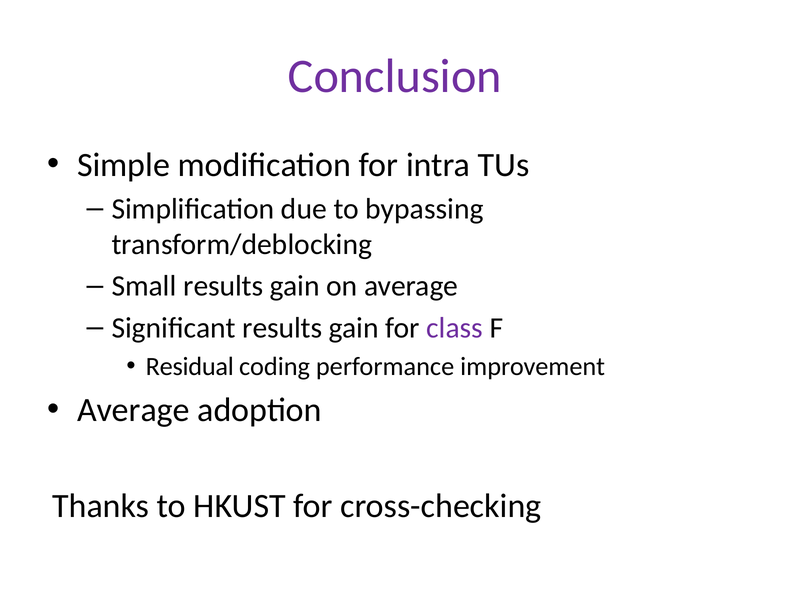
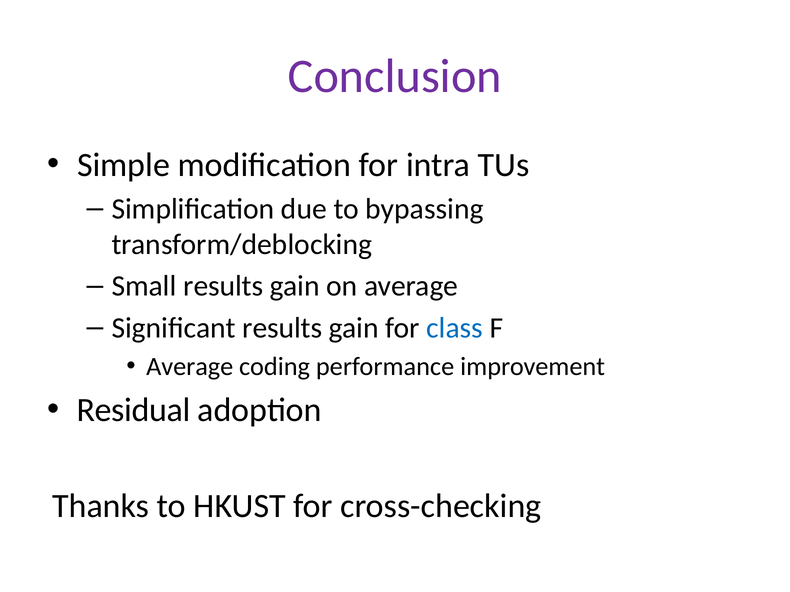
class colour: purple -> blue
Residual at (190, 367): Residual -> Average
Average at (133, 411): Average -> Residual
